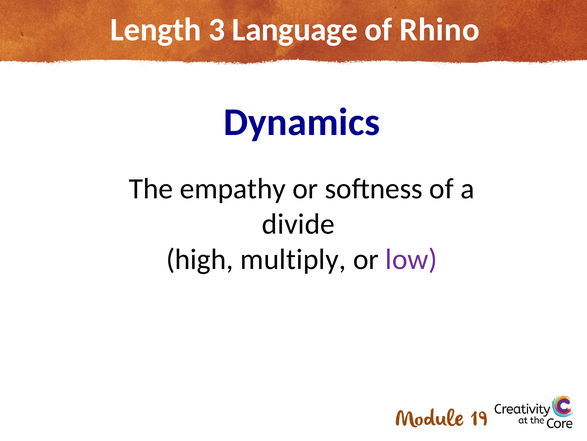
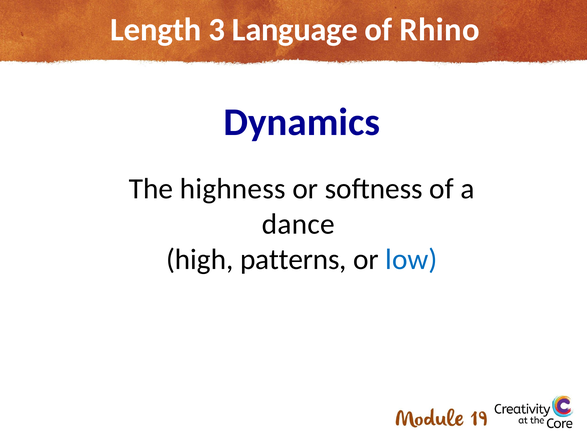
empathy: empathy -> highness
divide: divide -> dance
multiply: multiply -> patterns
low colour: purple -> blue
